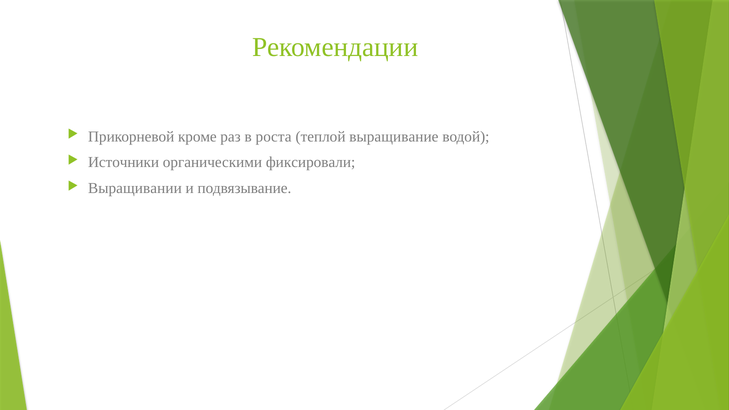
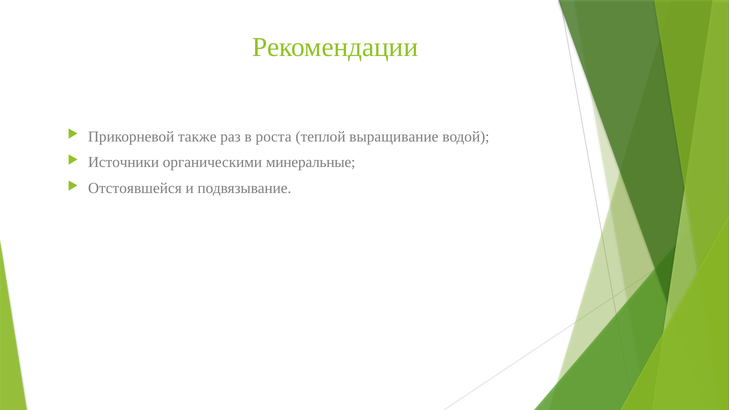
кроме: кроме -> также
фиксировали: фиксировали -> минеральные
Выращивании: Выращивании -> Отстоявшейся
